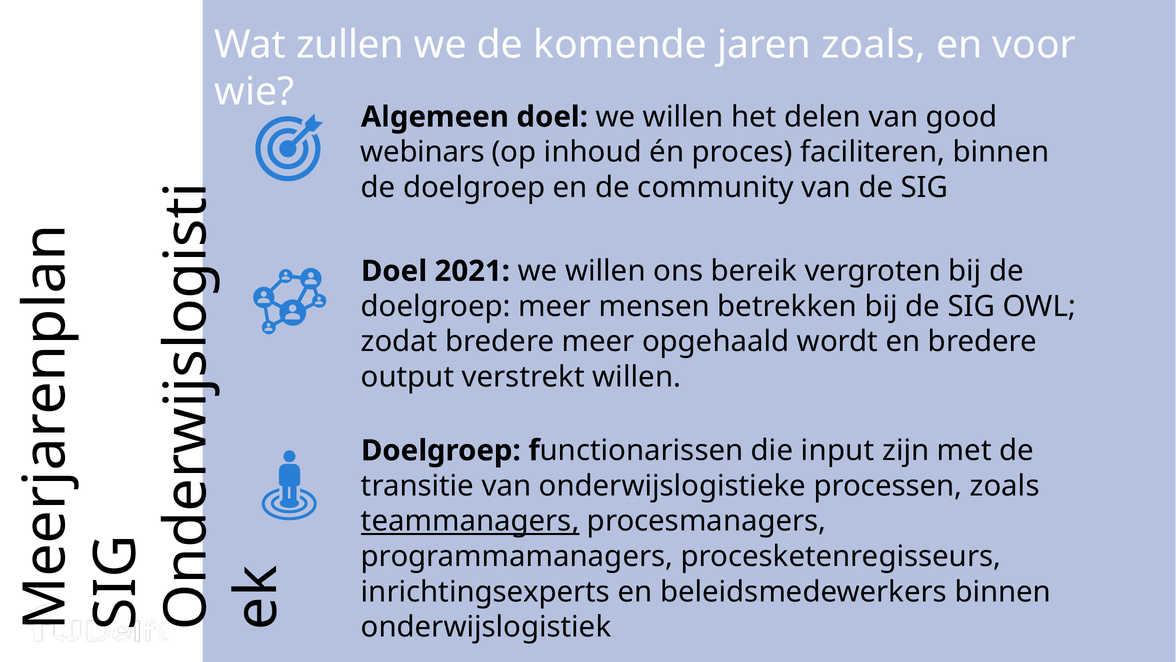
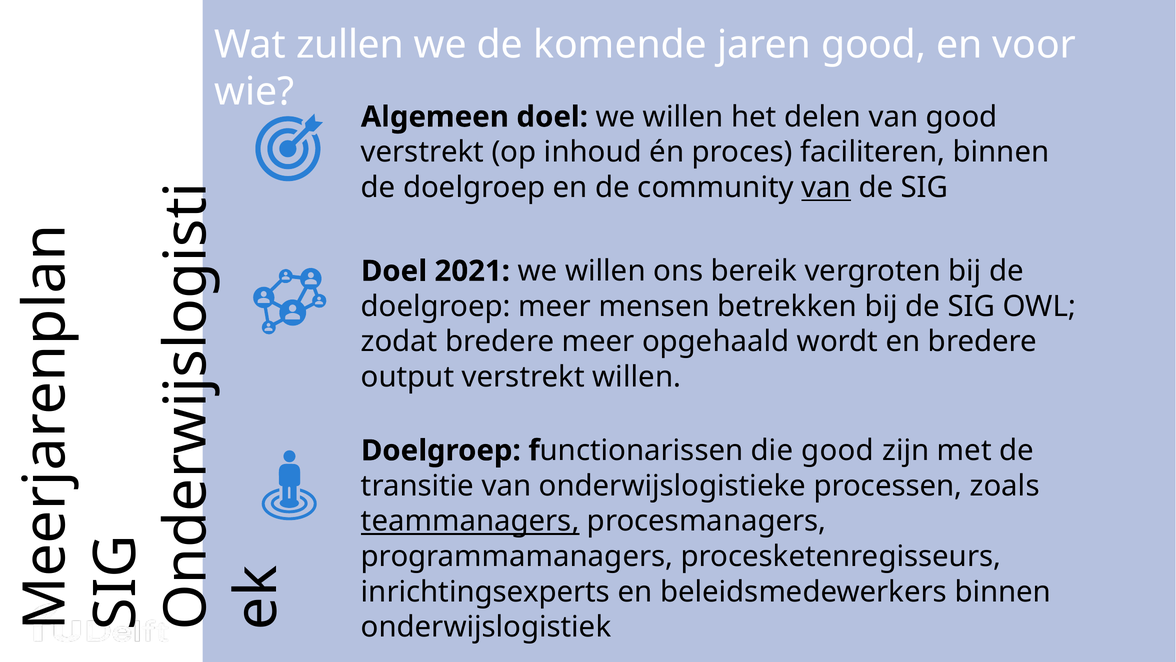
jaren zoals: zoals -> good
webinars at (423, 152): webinars -> verstrekt
van at (826, 187) underline: none -> present
die input: input -> good
